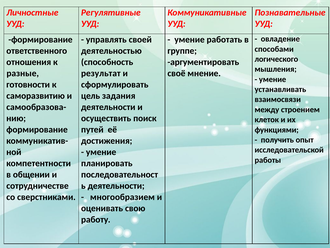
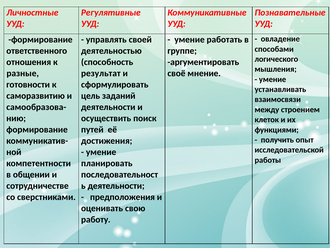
задания: задания -> заданий
многообразием: многообразием -> предположения
